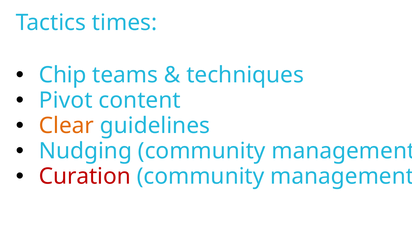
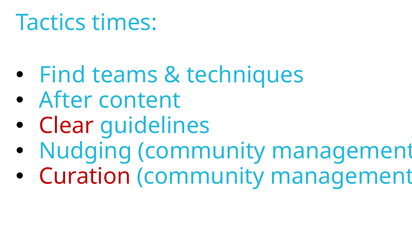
Chip: Chip -> Find
Pivot: Pivot -> After
Clear colour: orange -> red
